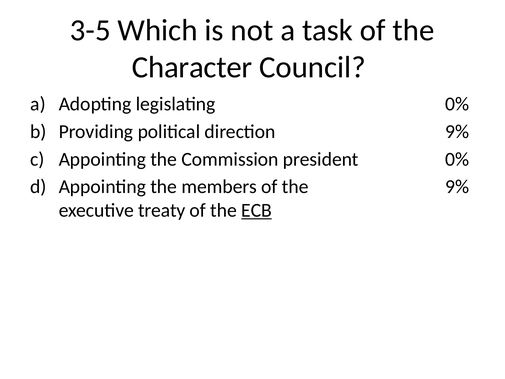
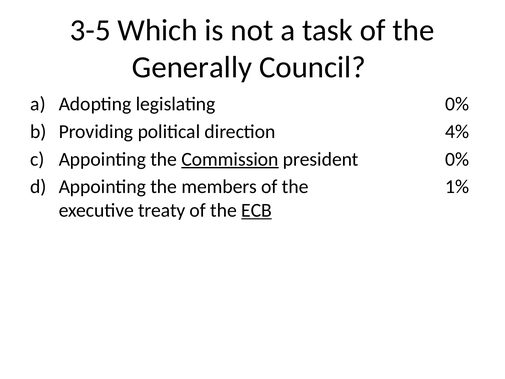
Character: Character -> Generally
9% at (457, 132): 9% -> 4%
Commission underline: none -> present
9% at (457, 187): 9% -> 1%
